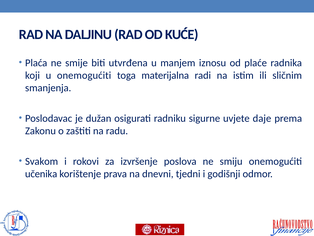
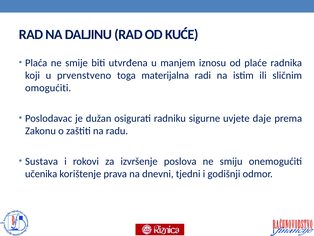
u onemogućiti: onemogućiti -> prvenstveno
smanjenja: smanjenja -> omogućiti
Svakom: Svakom -> Sustava
